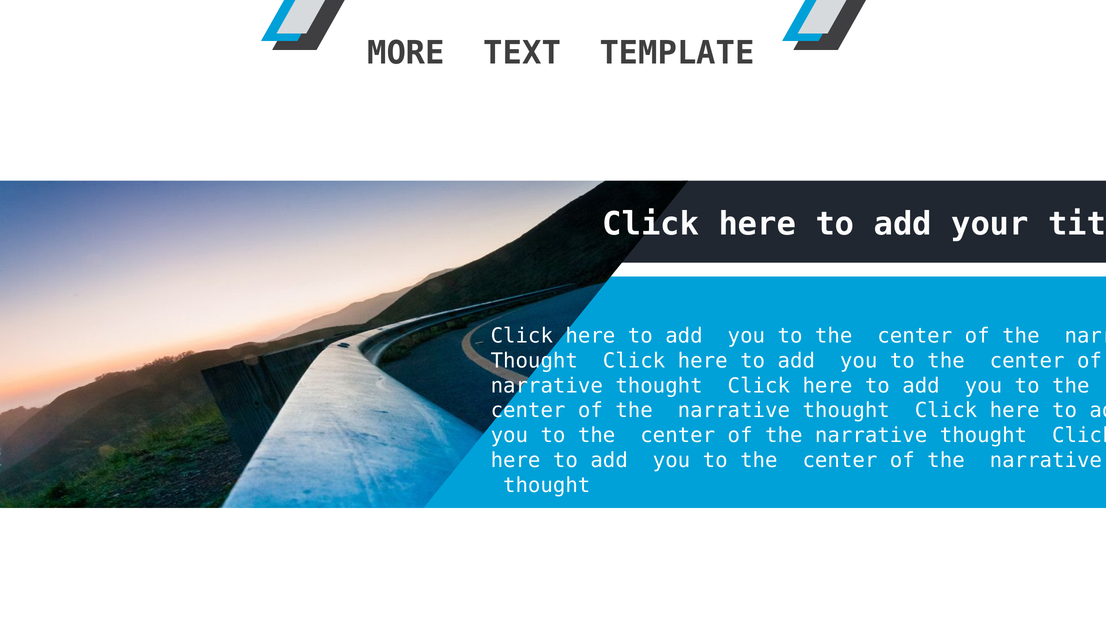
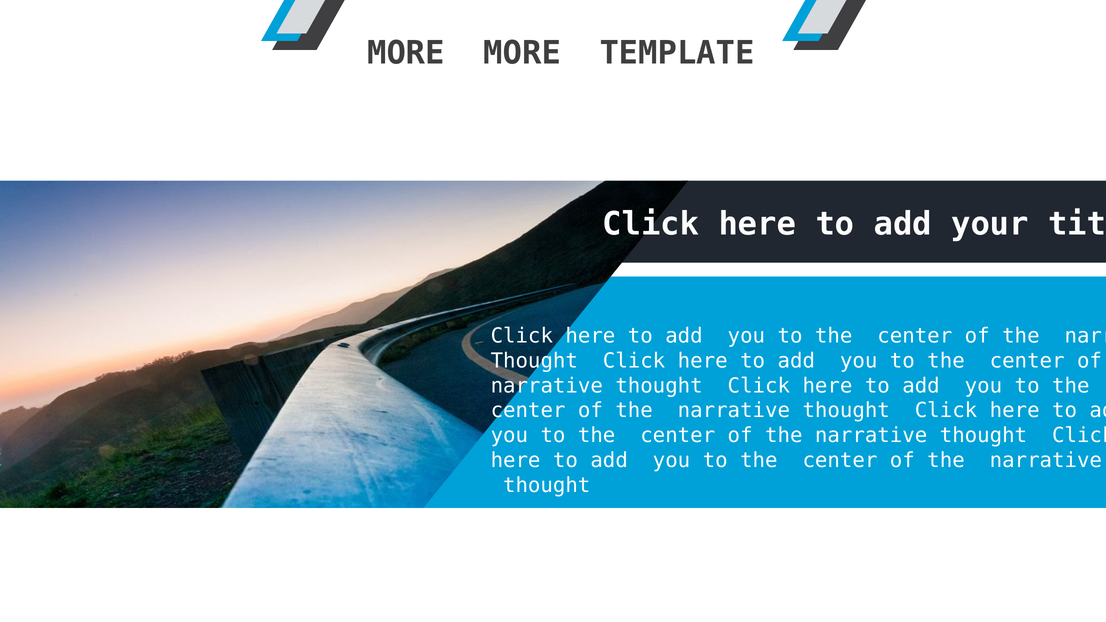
MORE TEXT: TEXT -> MORE
